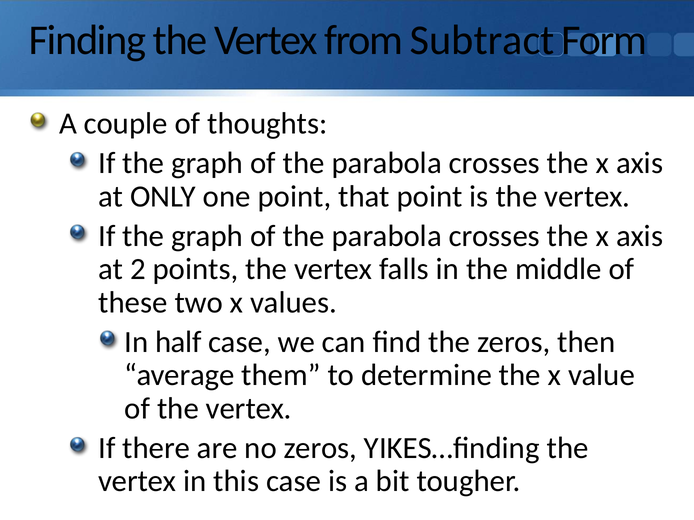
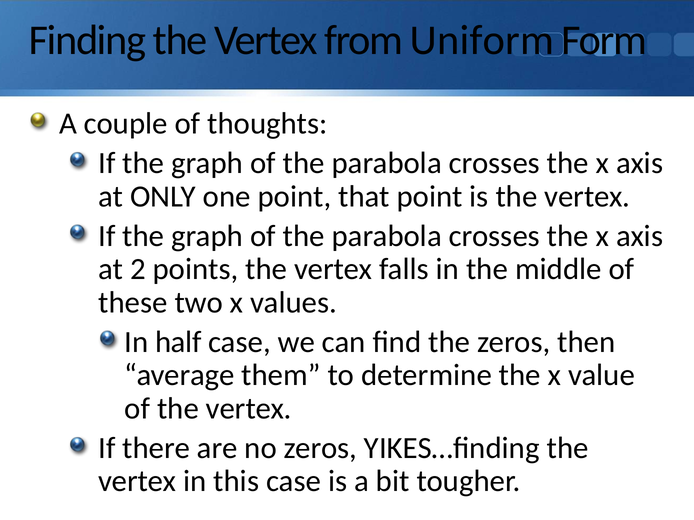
Subtract: Subtract -> Uniform
